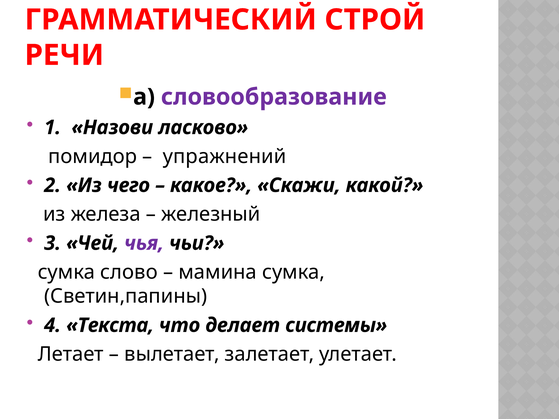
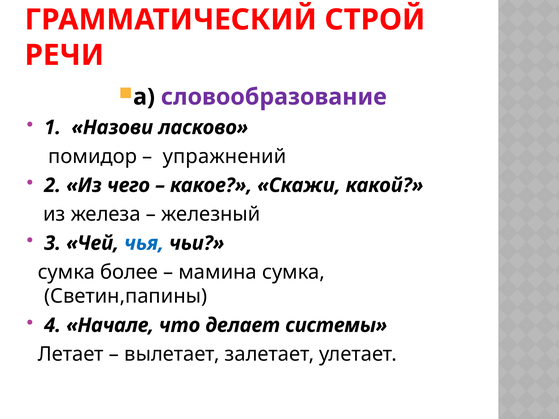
чья colour: purple -> blue
слово: слово -> более
Текста: Текста -> Начале
